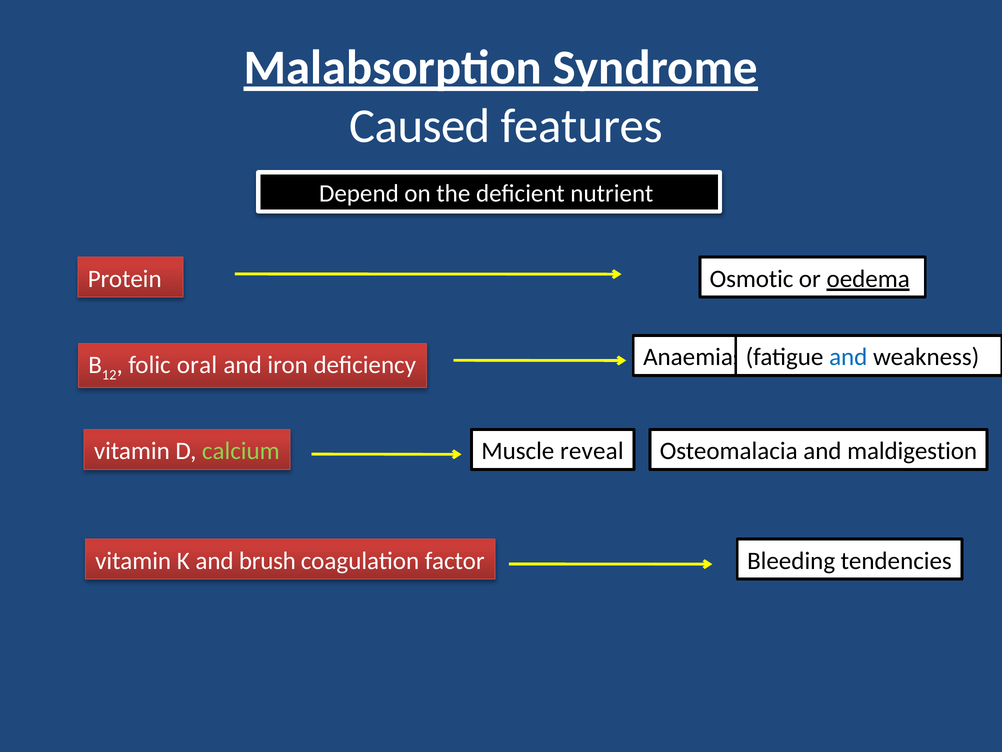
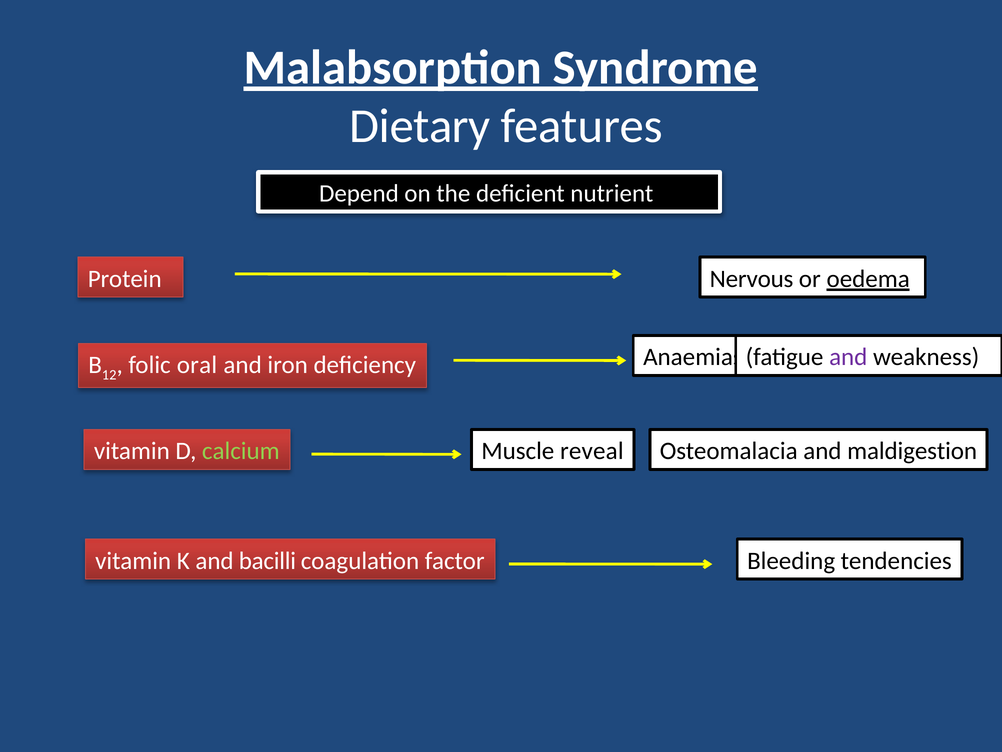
Caused: Caused -> Dietary
Osmotic: Osmotic -> Nervous
and at (848, 357) colour: blue -> purple
brush: brush -> bacilli
